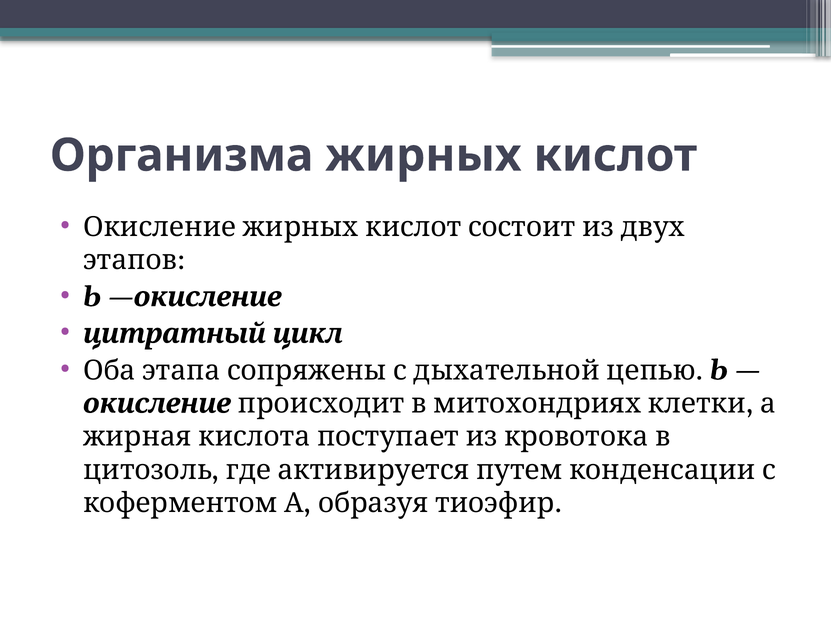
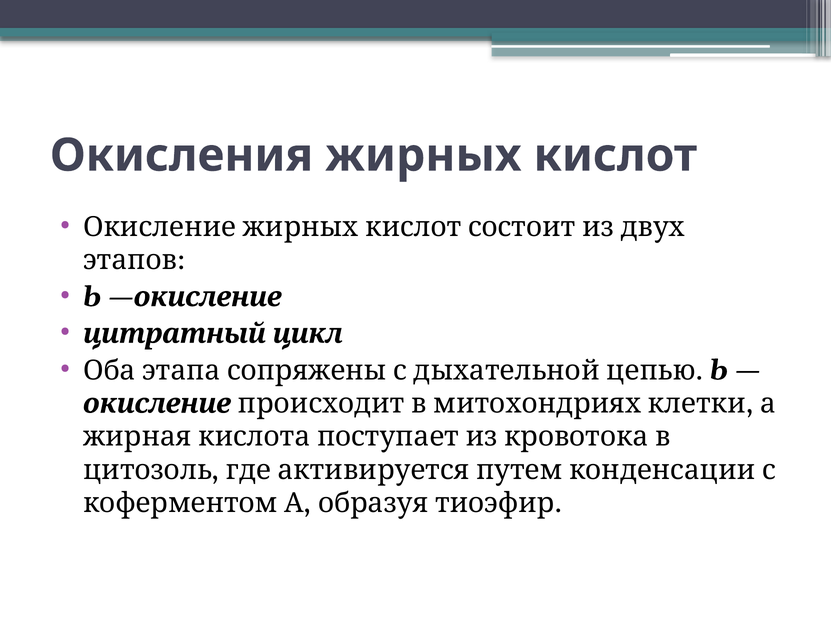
Организма: Организма -> Окисления
